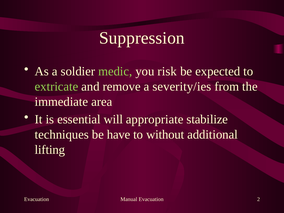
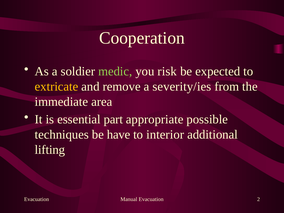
Suppression: Suppression -> Cooperation
extricate colour: light green -> yellow
will: will -> part
stabilize: stabilize -> possible
without: without -> interior
